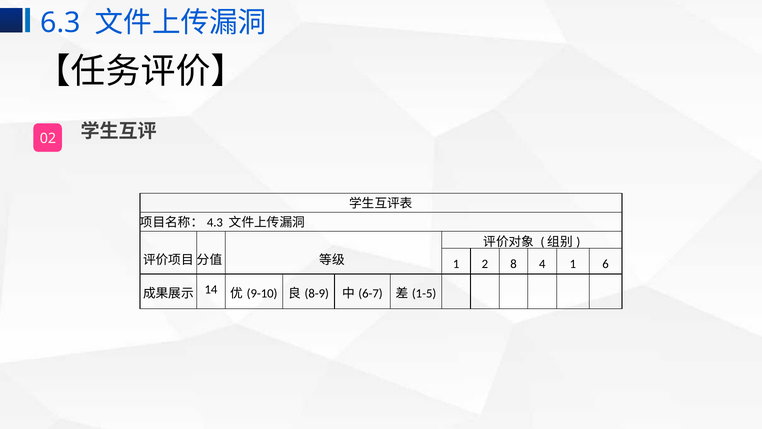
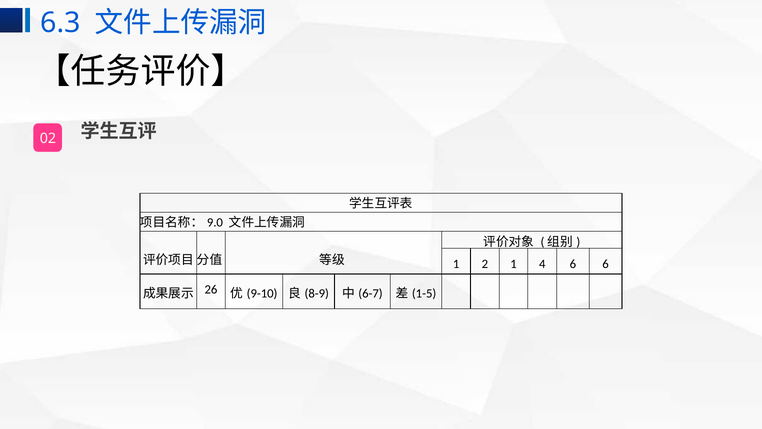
4.3: 4.3 -> 9.0
2 8: 8 -> 1
4 1: 1 -> 6
14: 14 -> 26
